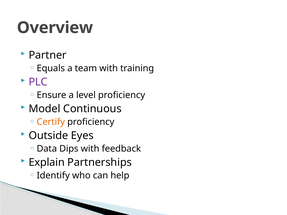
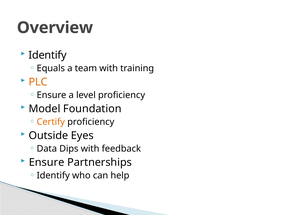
Partner at (48, 55): Partner -> Identify
PLC colour: purple -> orange
Continuous: Continuous -> Foundation
Explain at (47, 162): Explain -> Ensure
